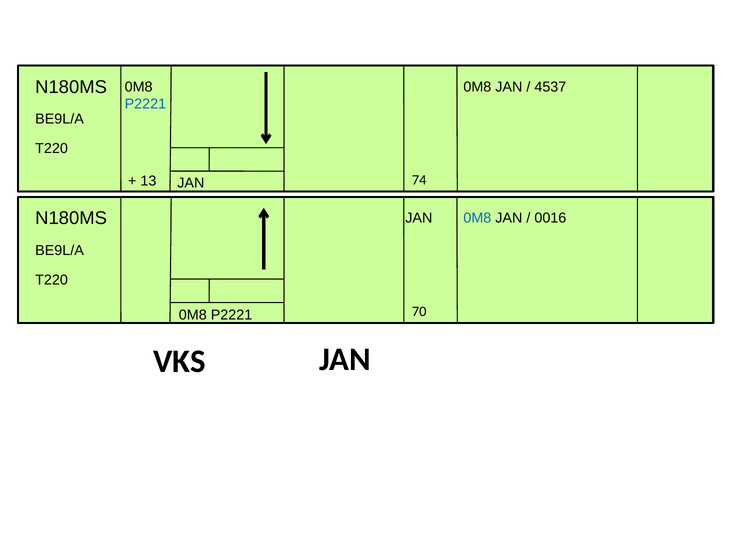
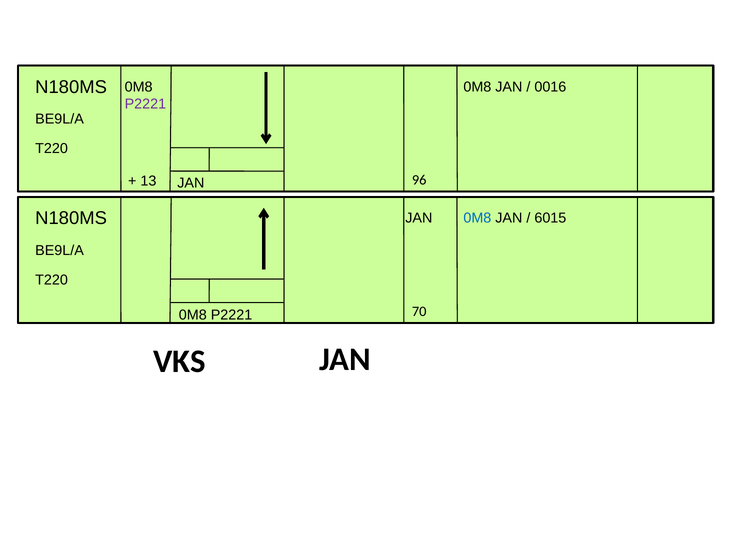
4537: 4537 -> 0016
P2221 at (145, 104) colour: blue -> purple
74: 74 -> 96
0016: 0016 -> 6015
